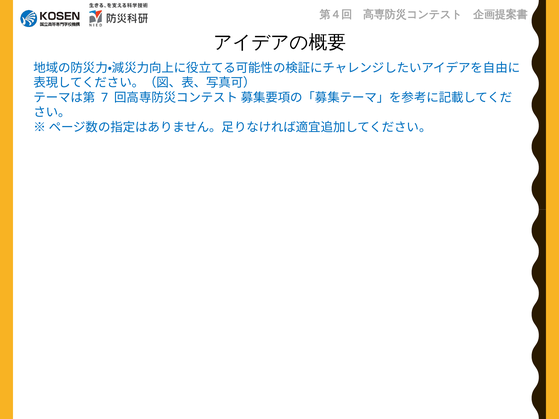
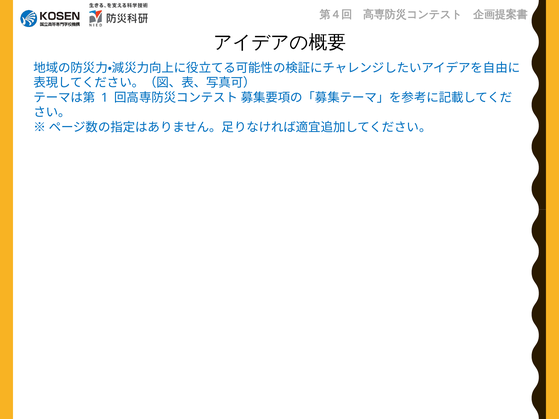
7: 7 -> 1
